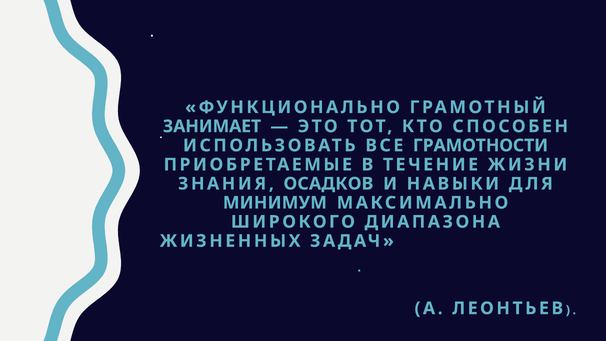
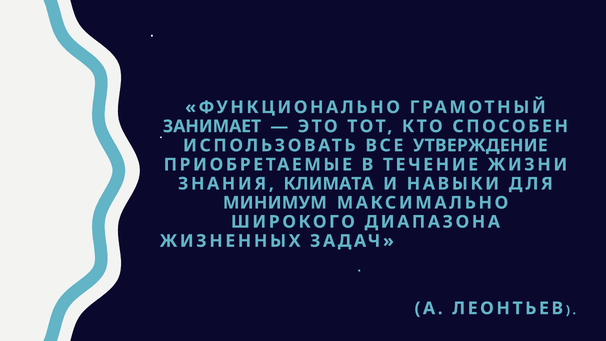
ГРАМОТНОСТИ: ГРАМОТНОСТИ -> УТВЕРЖДЕНИЕ
ОСАДКОВ: ОСАДКОВ -> КЛИМАТА
